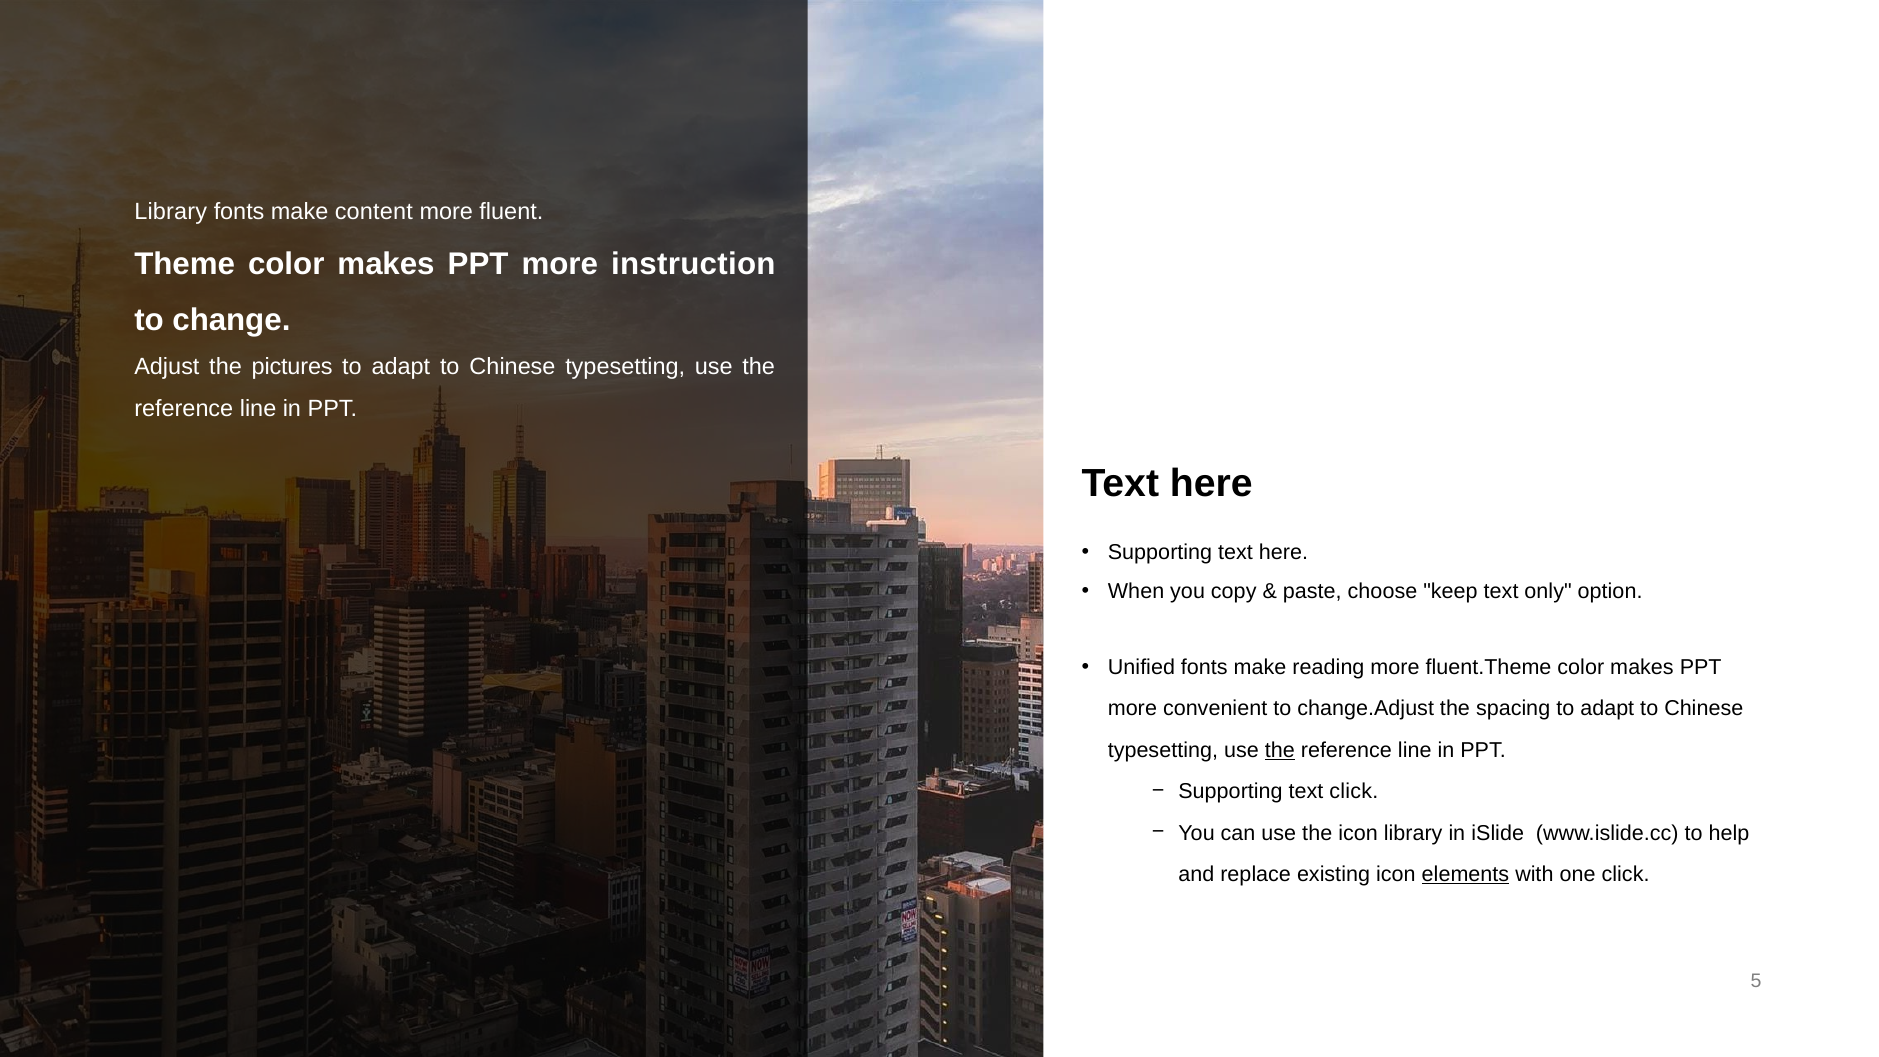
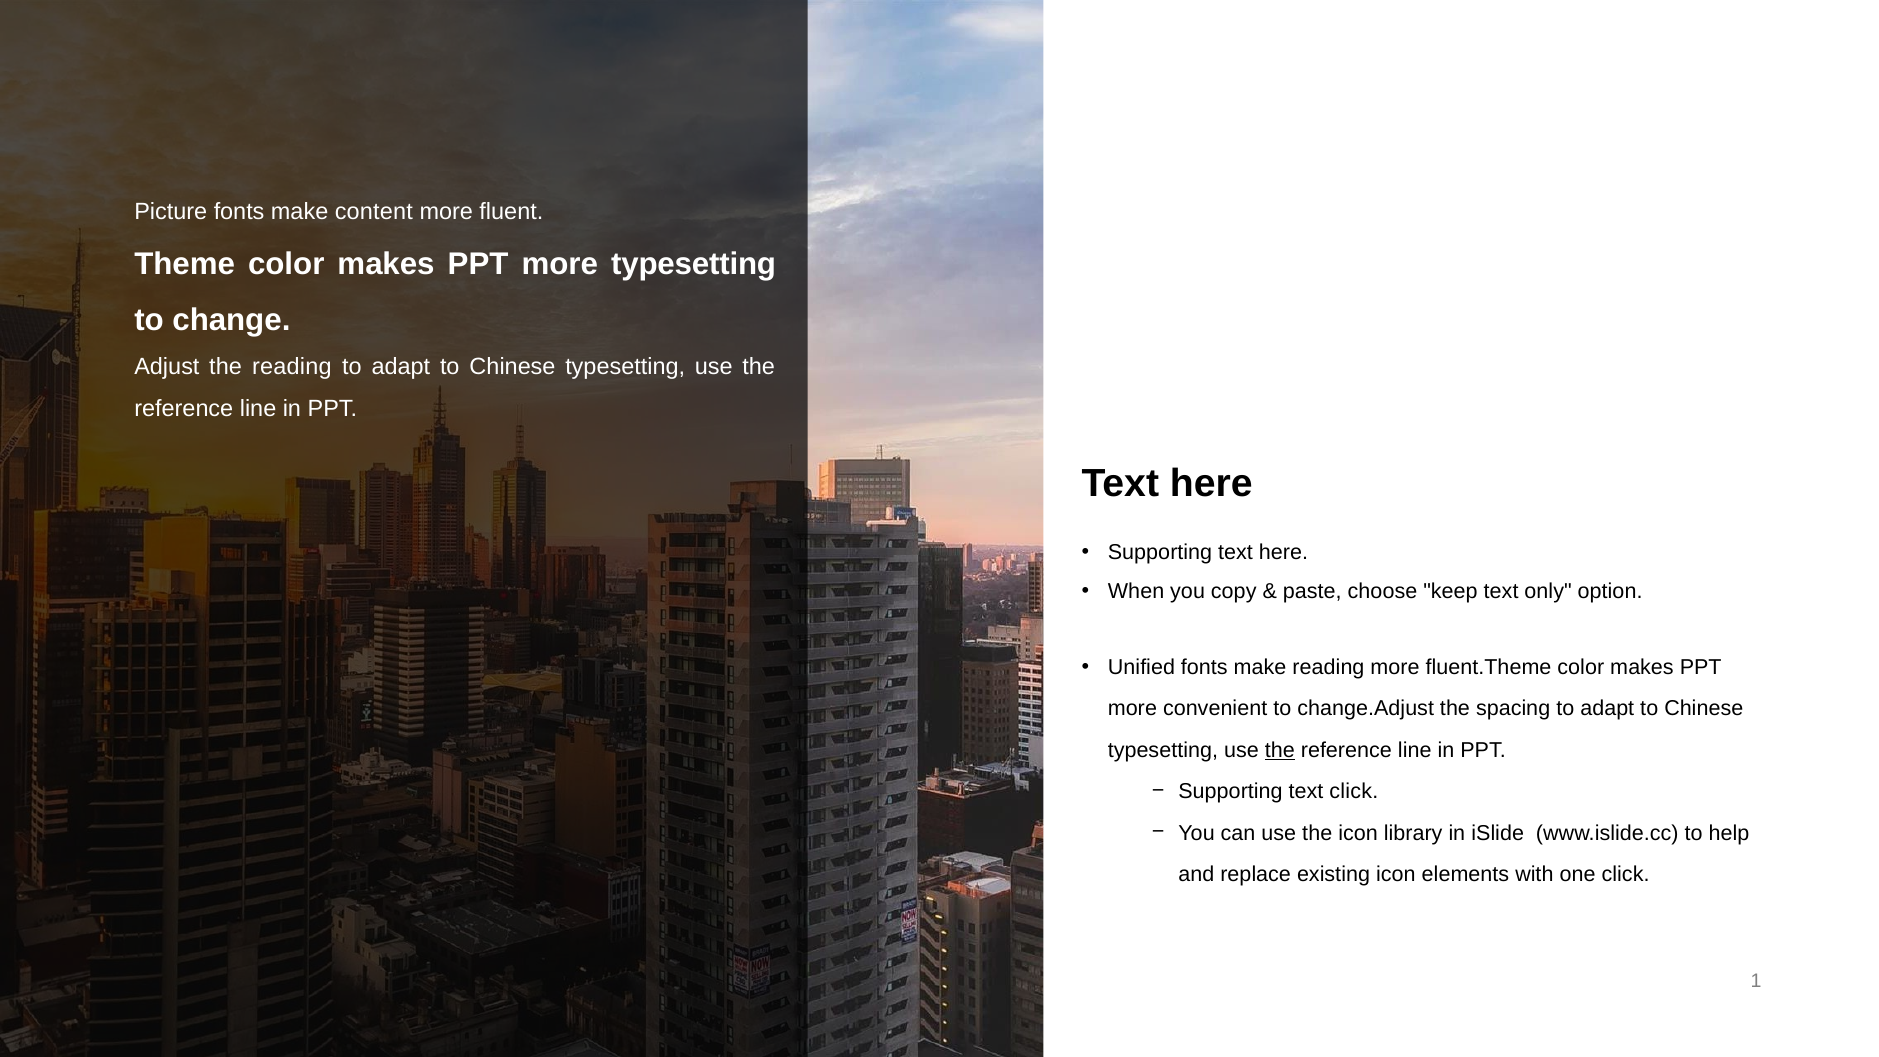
Library at (171, 212): Library -> Picture
more instruction: instruction -> typesetting
the pictures: pictures -> reading
elements underline: present -> none
5: 5 -> 1
